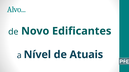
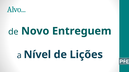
Edificantes: Edificantes -> Entreguem
Atuais: Atuais -> Lições
